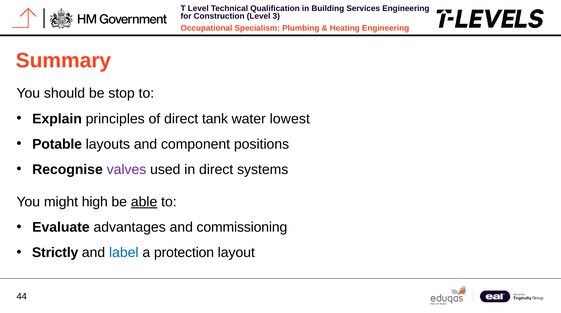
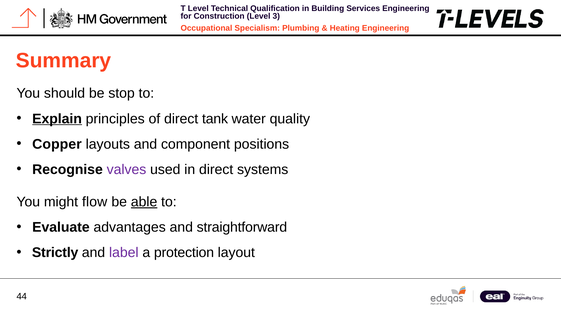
Explain underline: none -> present
lowest: lowest -> quality
Potable: Potable -> Copper
high: high -> flow
commissioning: commissioning -> straightforward
label colour: blue -> purple
